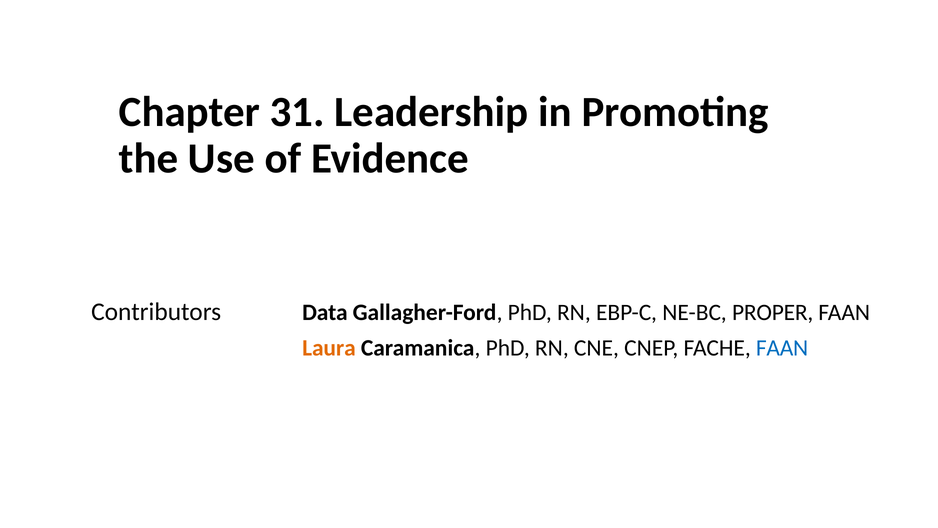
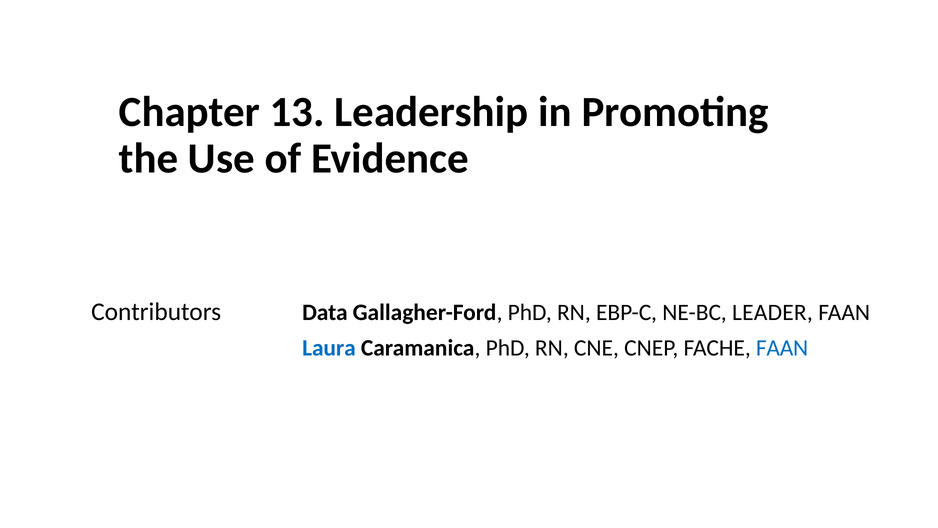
31: 31 -> 13
PROPER: PROPER -> LEADER
Laura colour: orange -> blue
